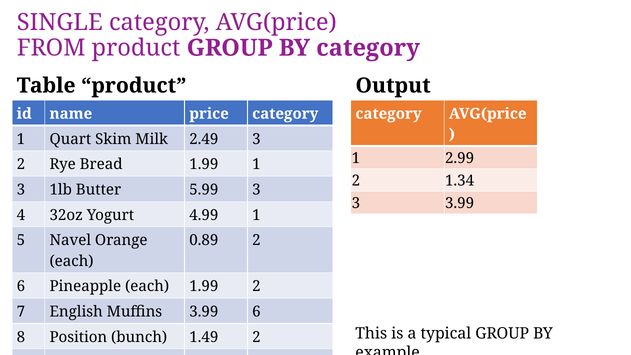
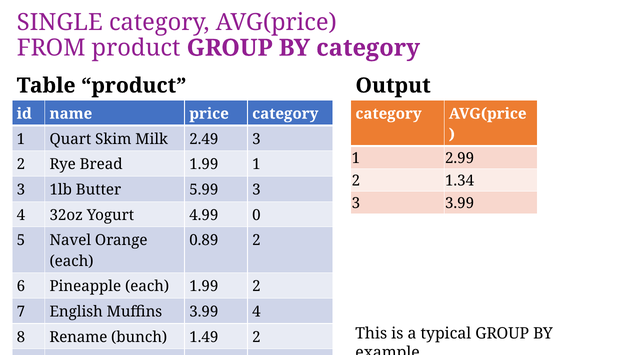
4.99 1: 1 -> 0
3.99 6: 6 -> 4
Position: Position -> Rename
